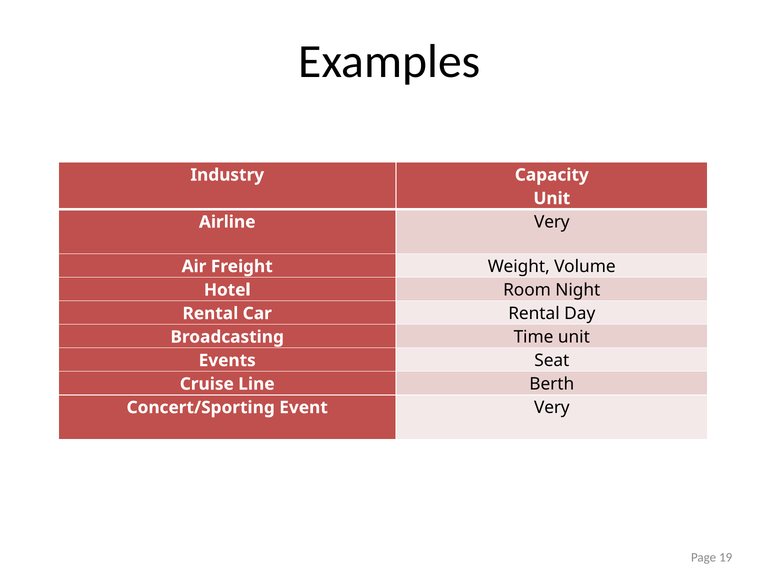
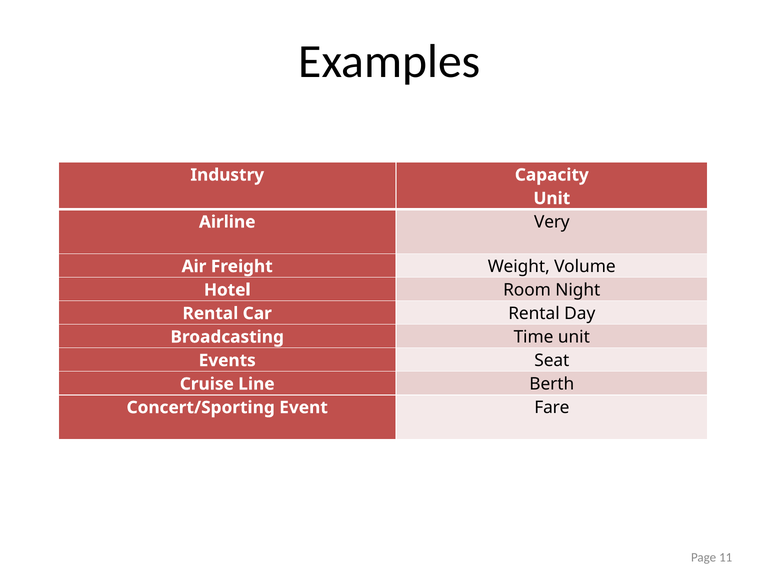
Event Very: Very -> Fare
19: 19 -> 11
